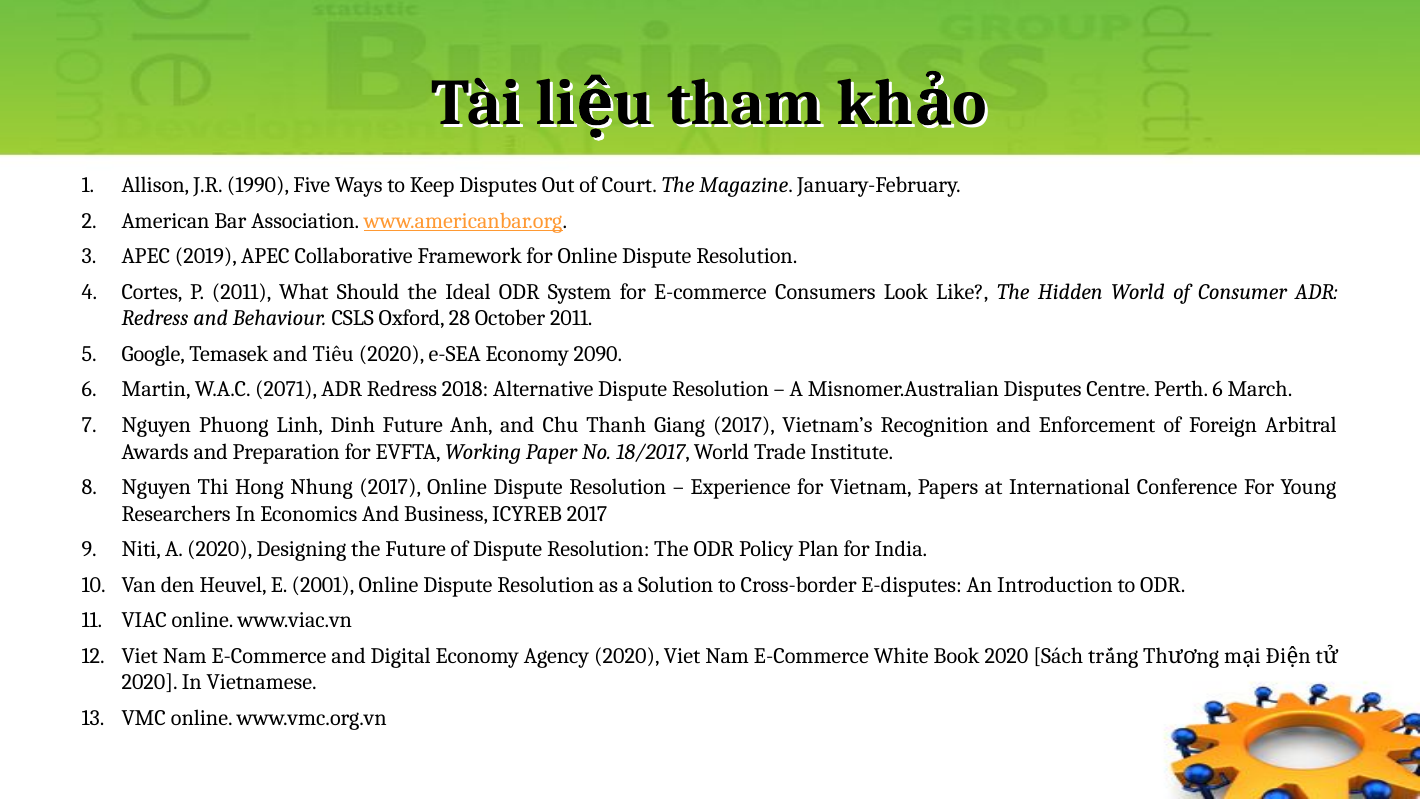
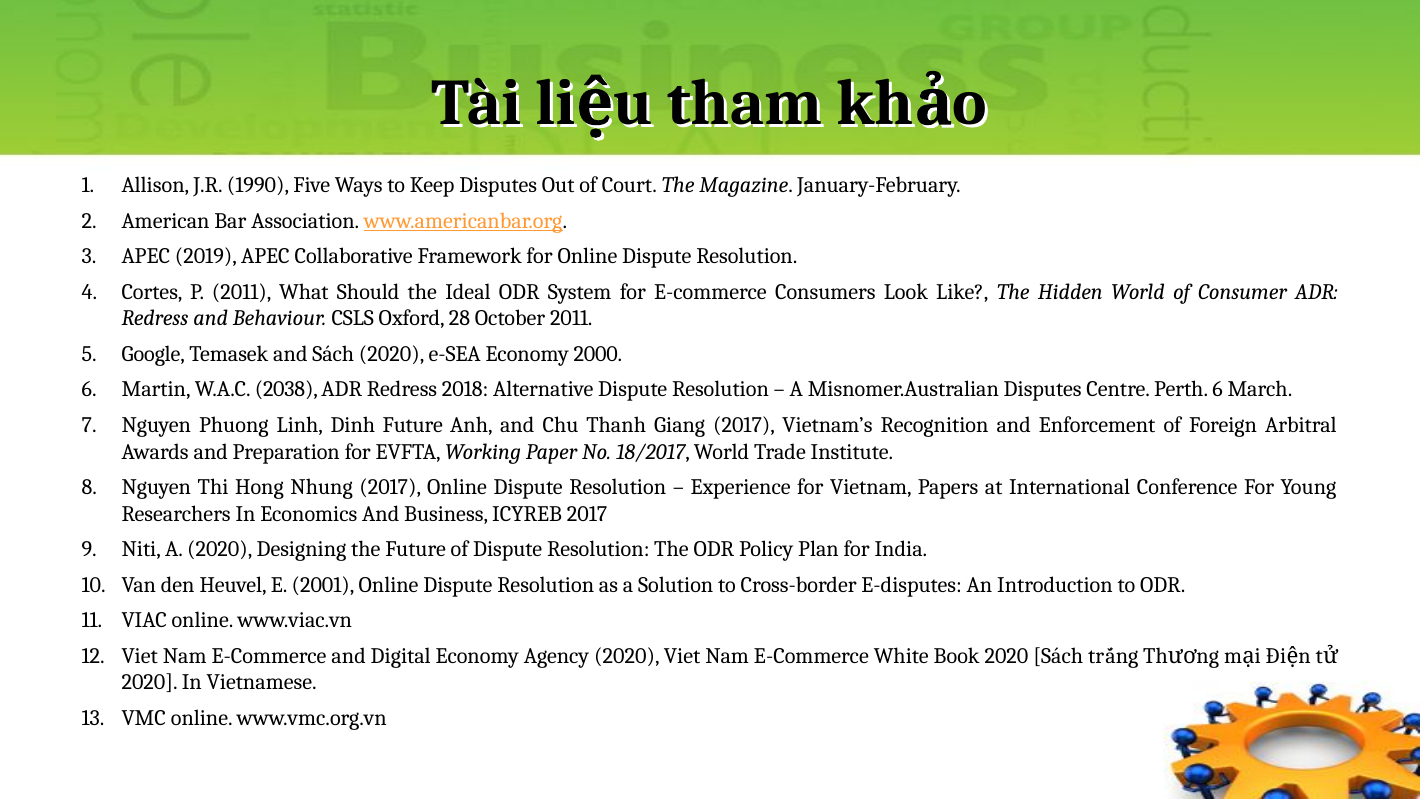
and Tiêu: Tiêu -> Sách
2090: 2090 -> 2000
2071: 2071 -> 2038
